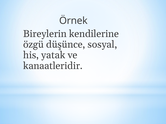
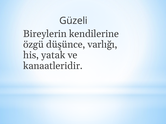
Örnek: Örnek -> Güzeli
sosyal: sosyal -> varlığı
